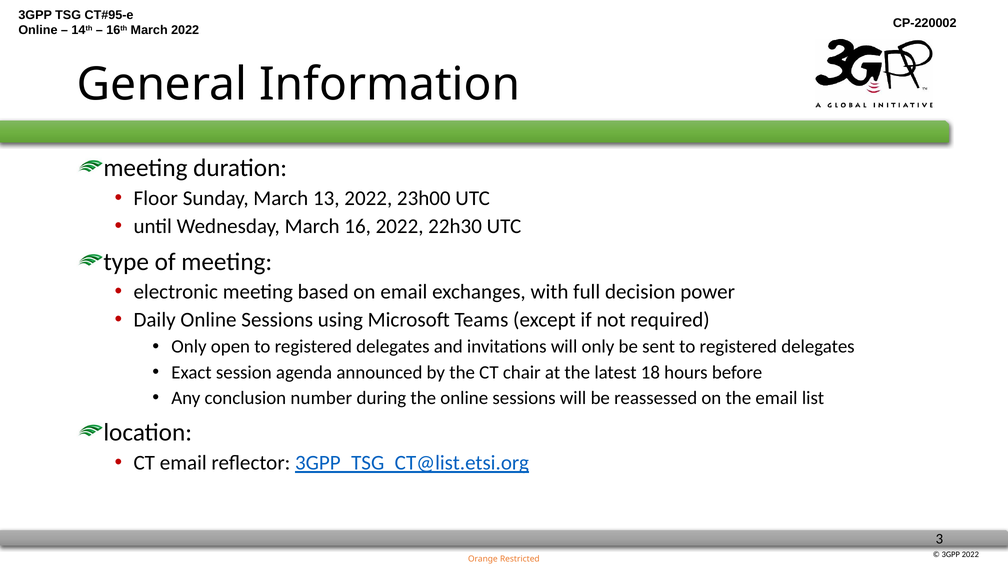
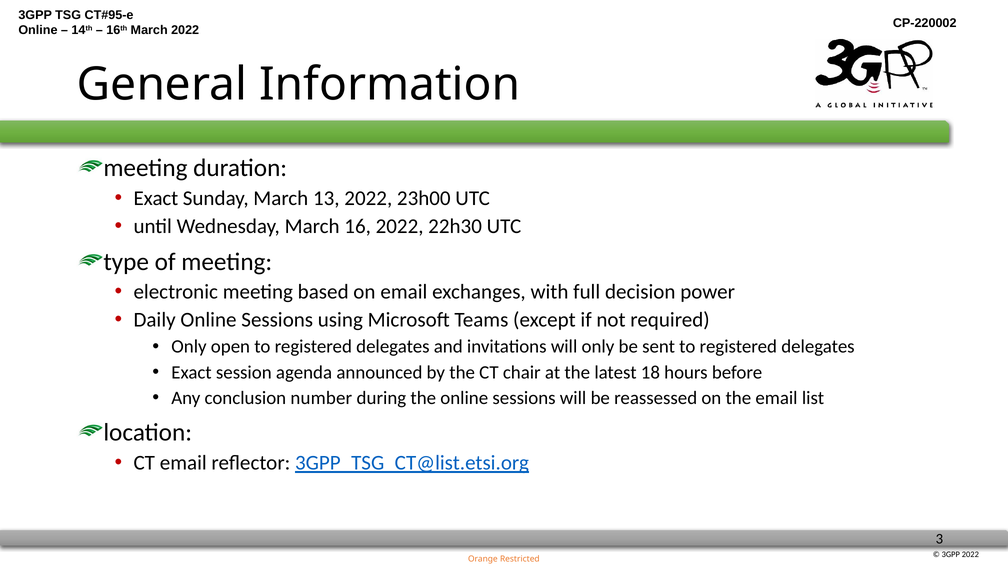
Floor at (156, 198): Floor -> Exact
